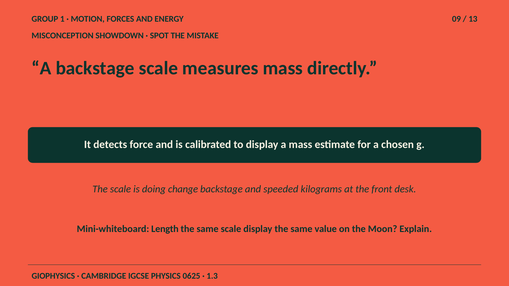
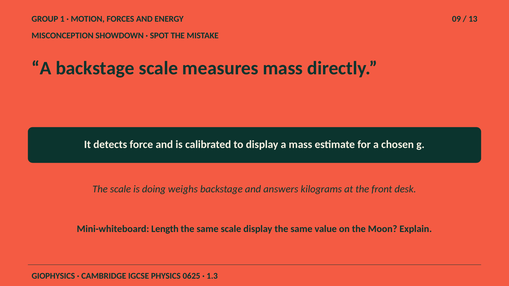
change: change -> weighs
speeded: speeded -> answers
